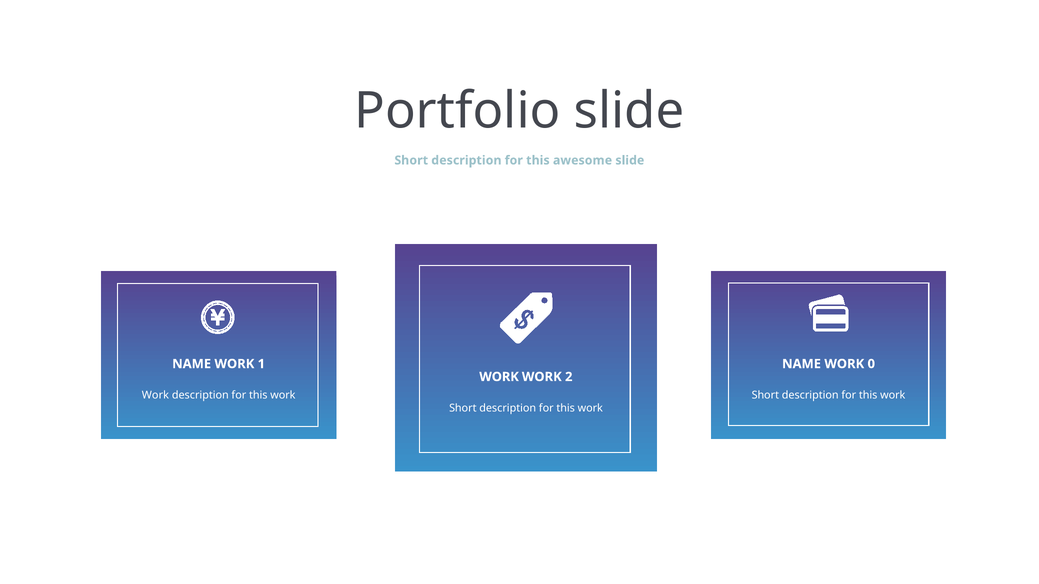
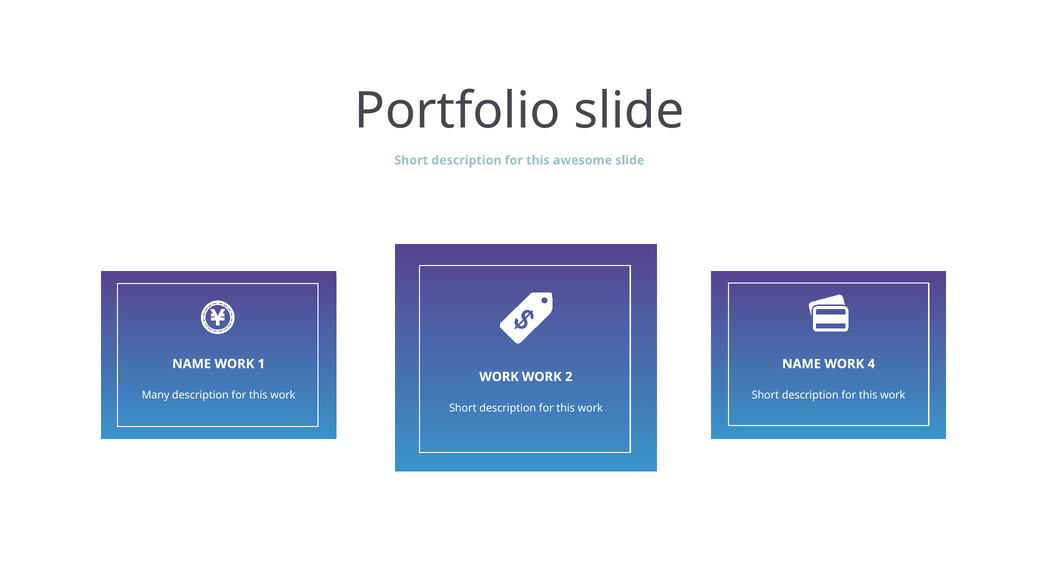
0: 0 -> 4
Work at (155, 396): Work -> Many
